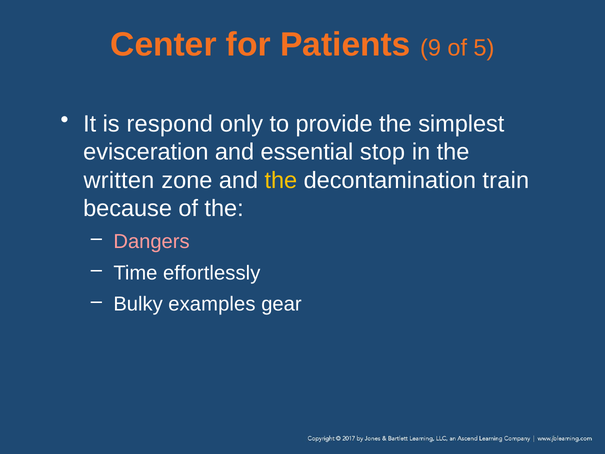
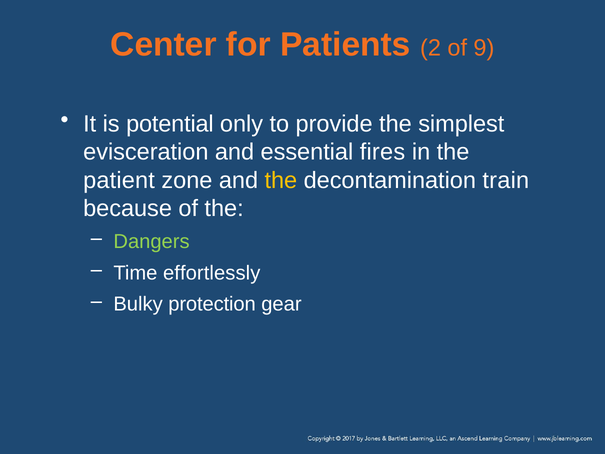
9: 9 -> 2
5: 5 -> 9
respond: respond -> potential
stop: stop -> fires
written: written -> patient
Dangers colour: pink -> light green
examples: examples -> protection
